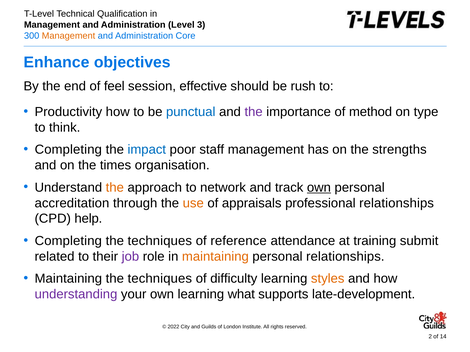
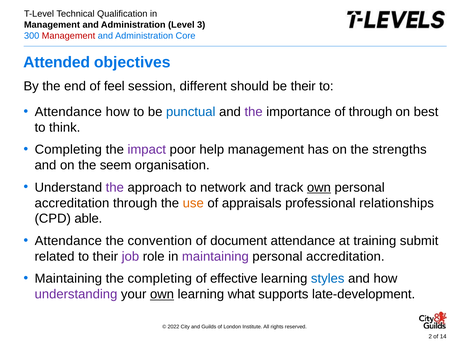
Management at (69, 36) colour: orange -> red
Enhance: Enhance -> Attended
effective: effective -> different
be rush: rush -> their
Productivity at (68, 112): Productivity -> Attendance
of method: method -> through
type: type -> best
impact colour: blue -> purple
staff: staff -> help
times: times -> seem
the at (115, 188) colour: orange -> purple
help: help -> able
Completing at (68, 241): Completing -> Attendance
techniques at (160, 241): techniques -> convention
reference: reference -> document
maintaining at (215, 257) colour: orange -> purple
relationships at (345, 257): relationships -> accreditation
techniques at (160, 279): techniques -> completing
difficulty: difficulty -> effective
styles colour: orange -> blue
own at (162, 295) underline: none -> present
